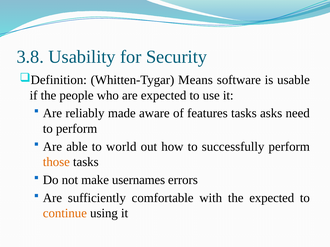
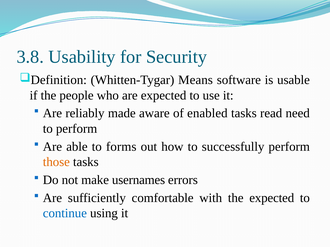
features: features -> enabled
asks: asks -> read
world: world -> forms
continue colour: orange -> blue
